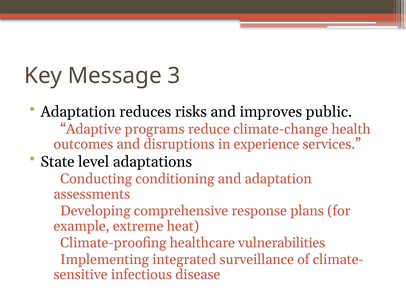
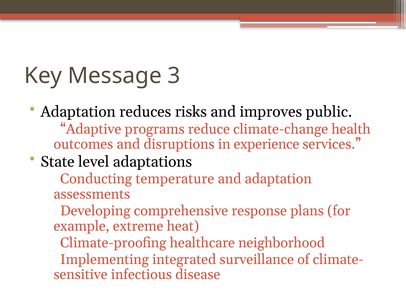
conditioning: conditioning -> temperature
vulnerabilities: vulnerabilities -> neighborhood
